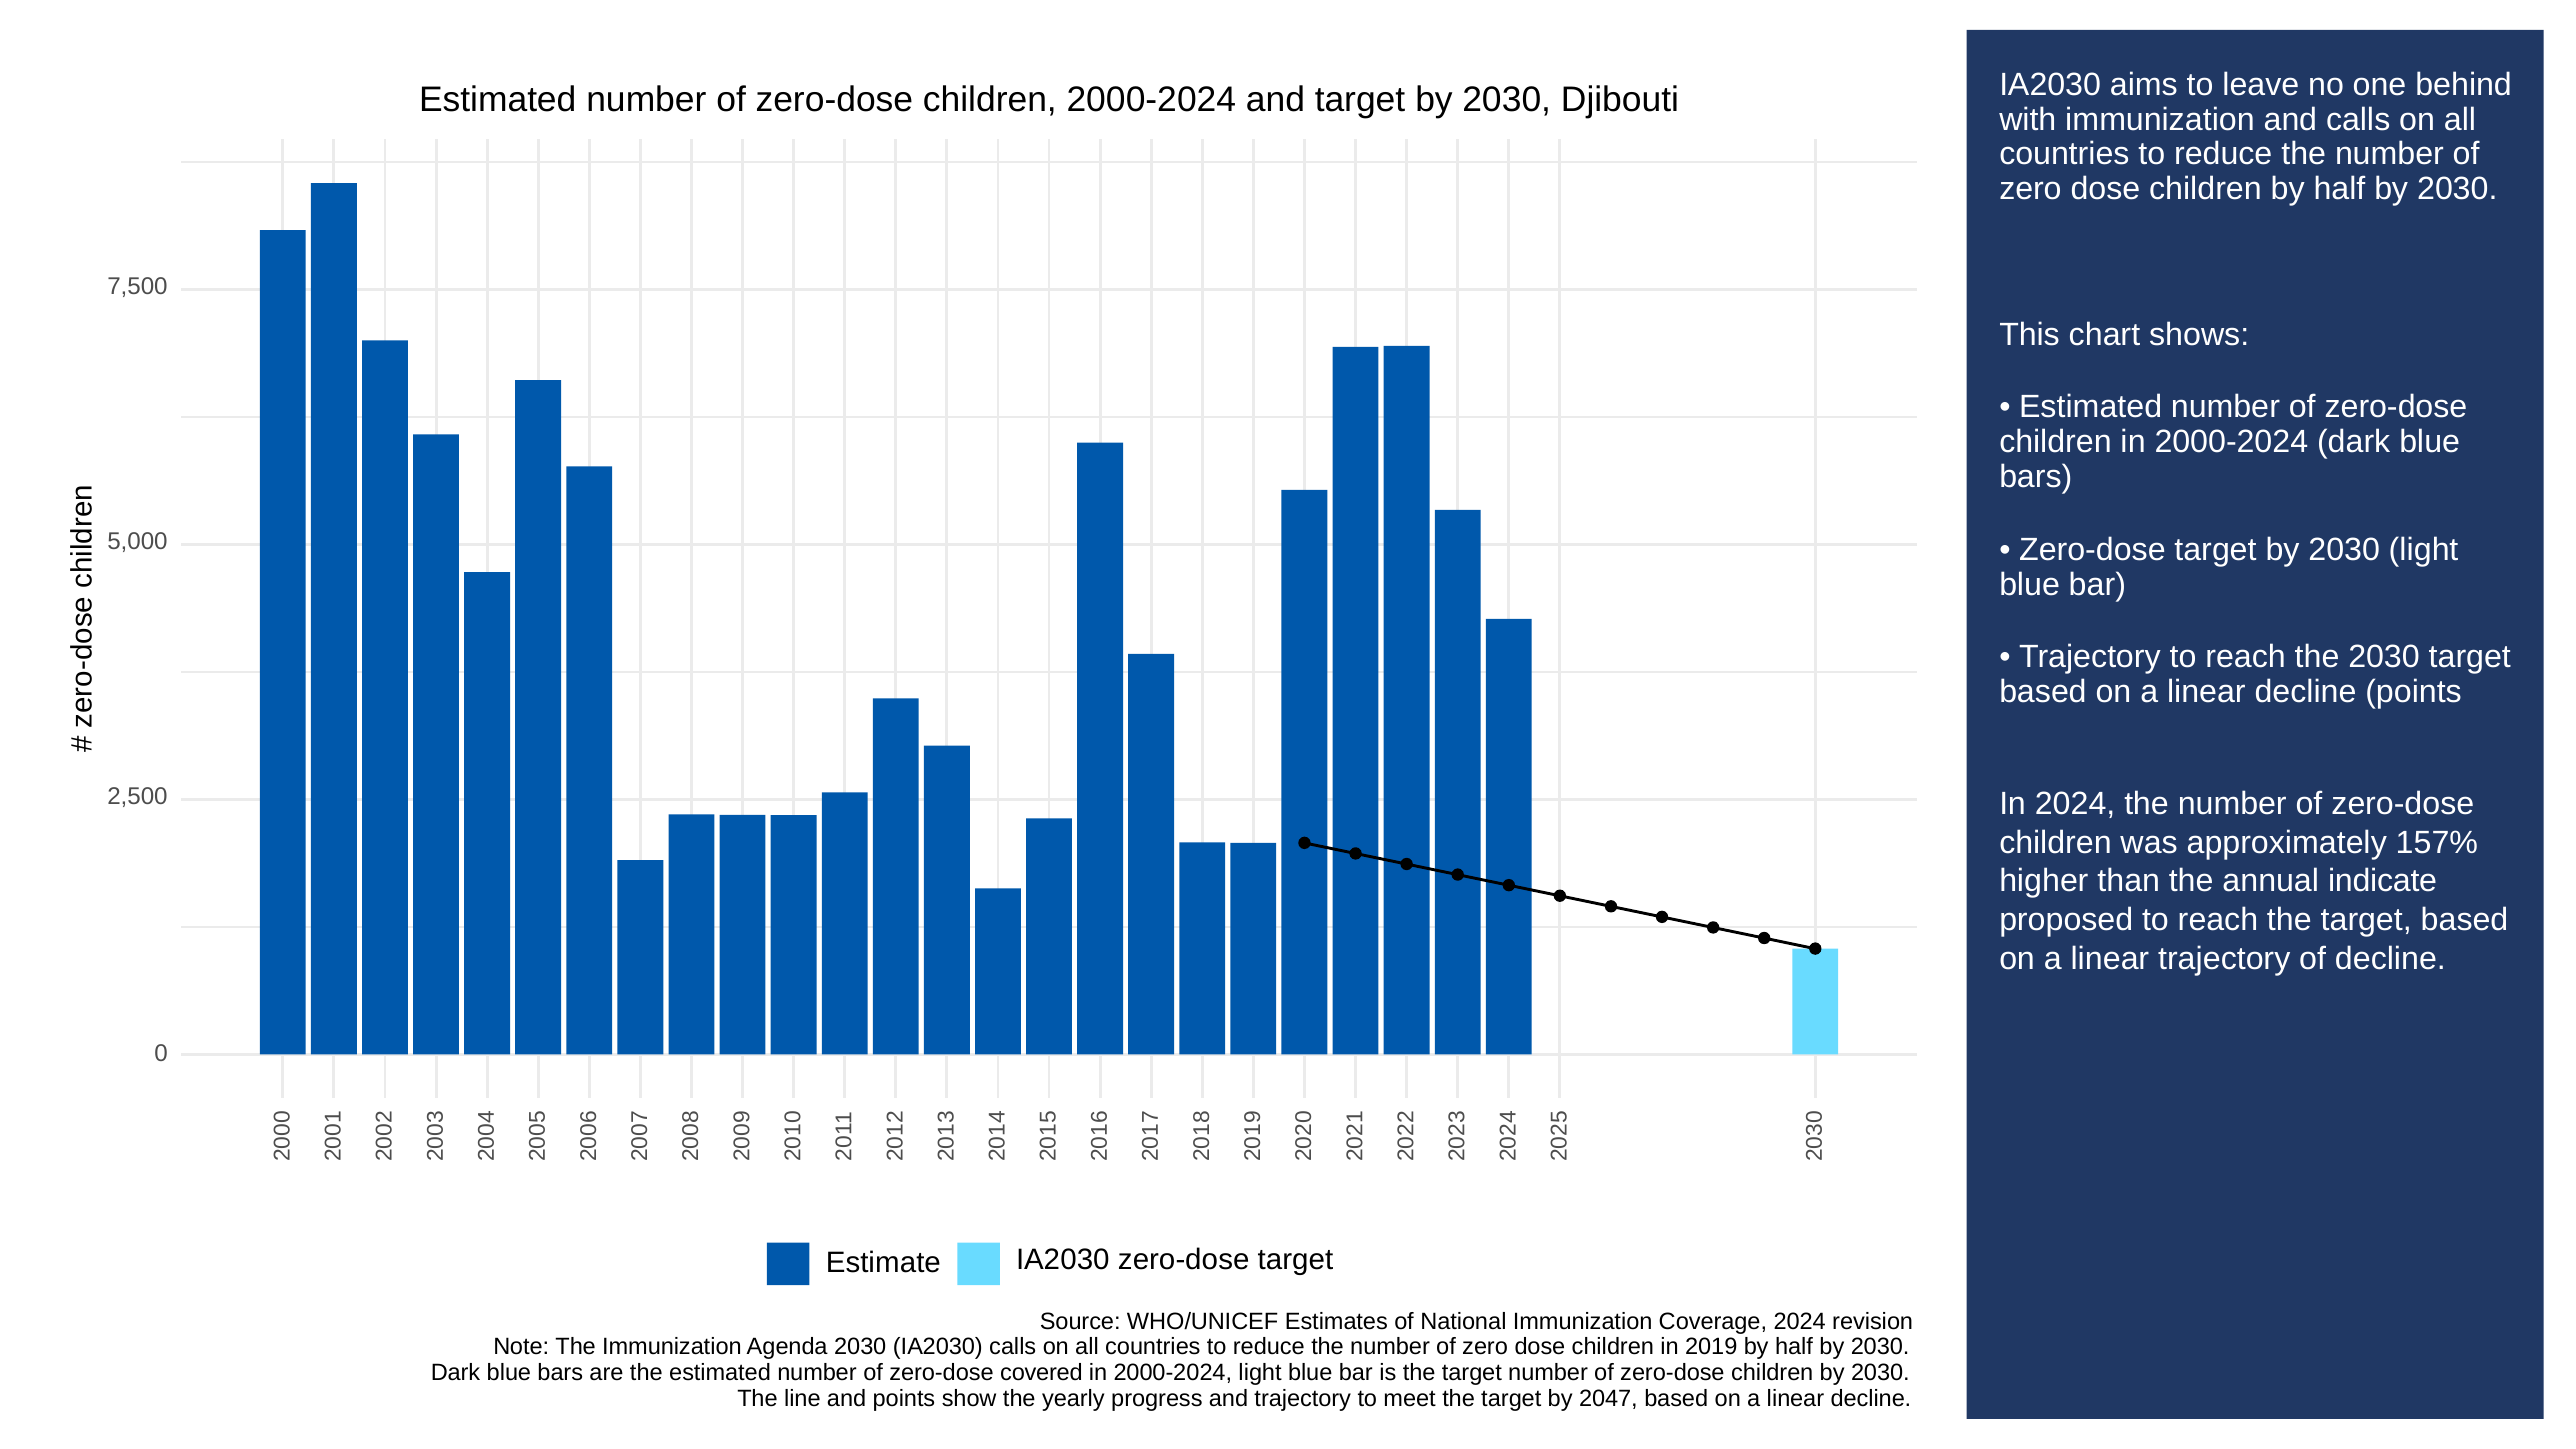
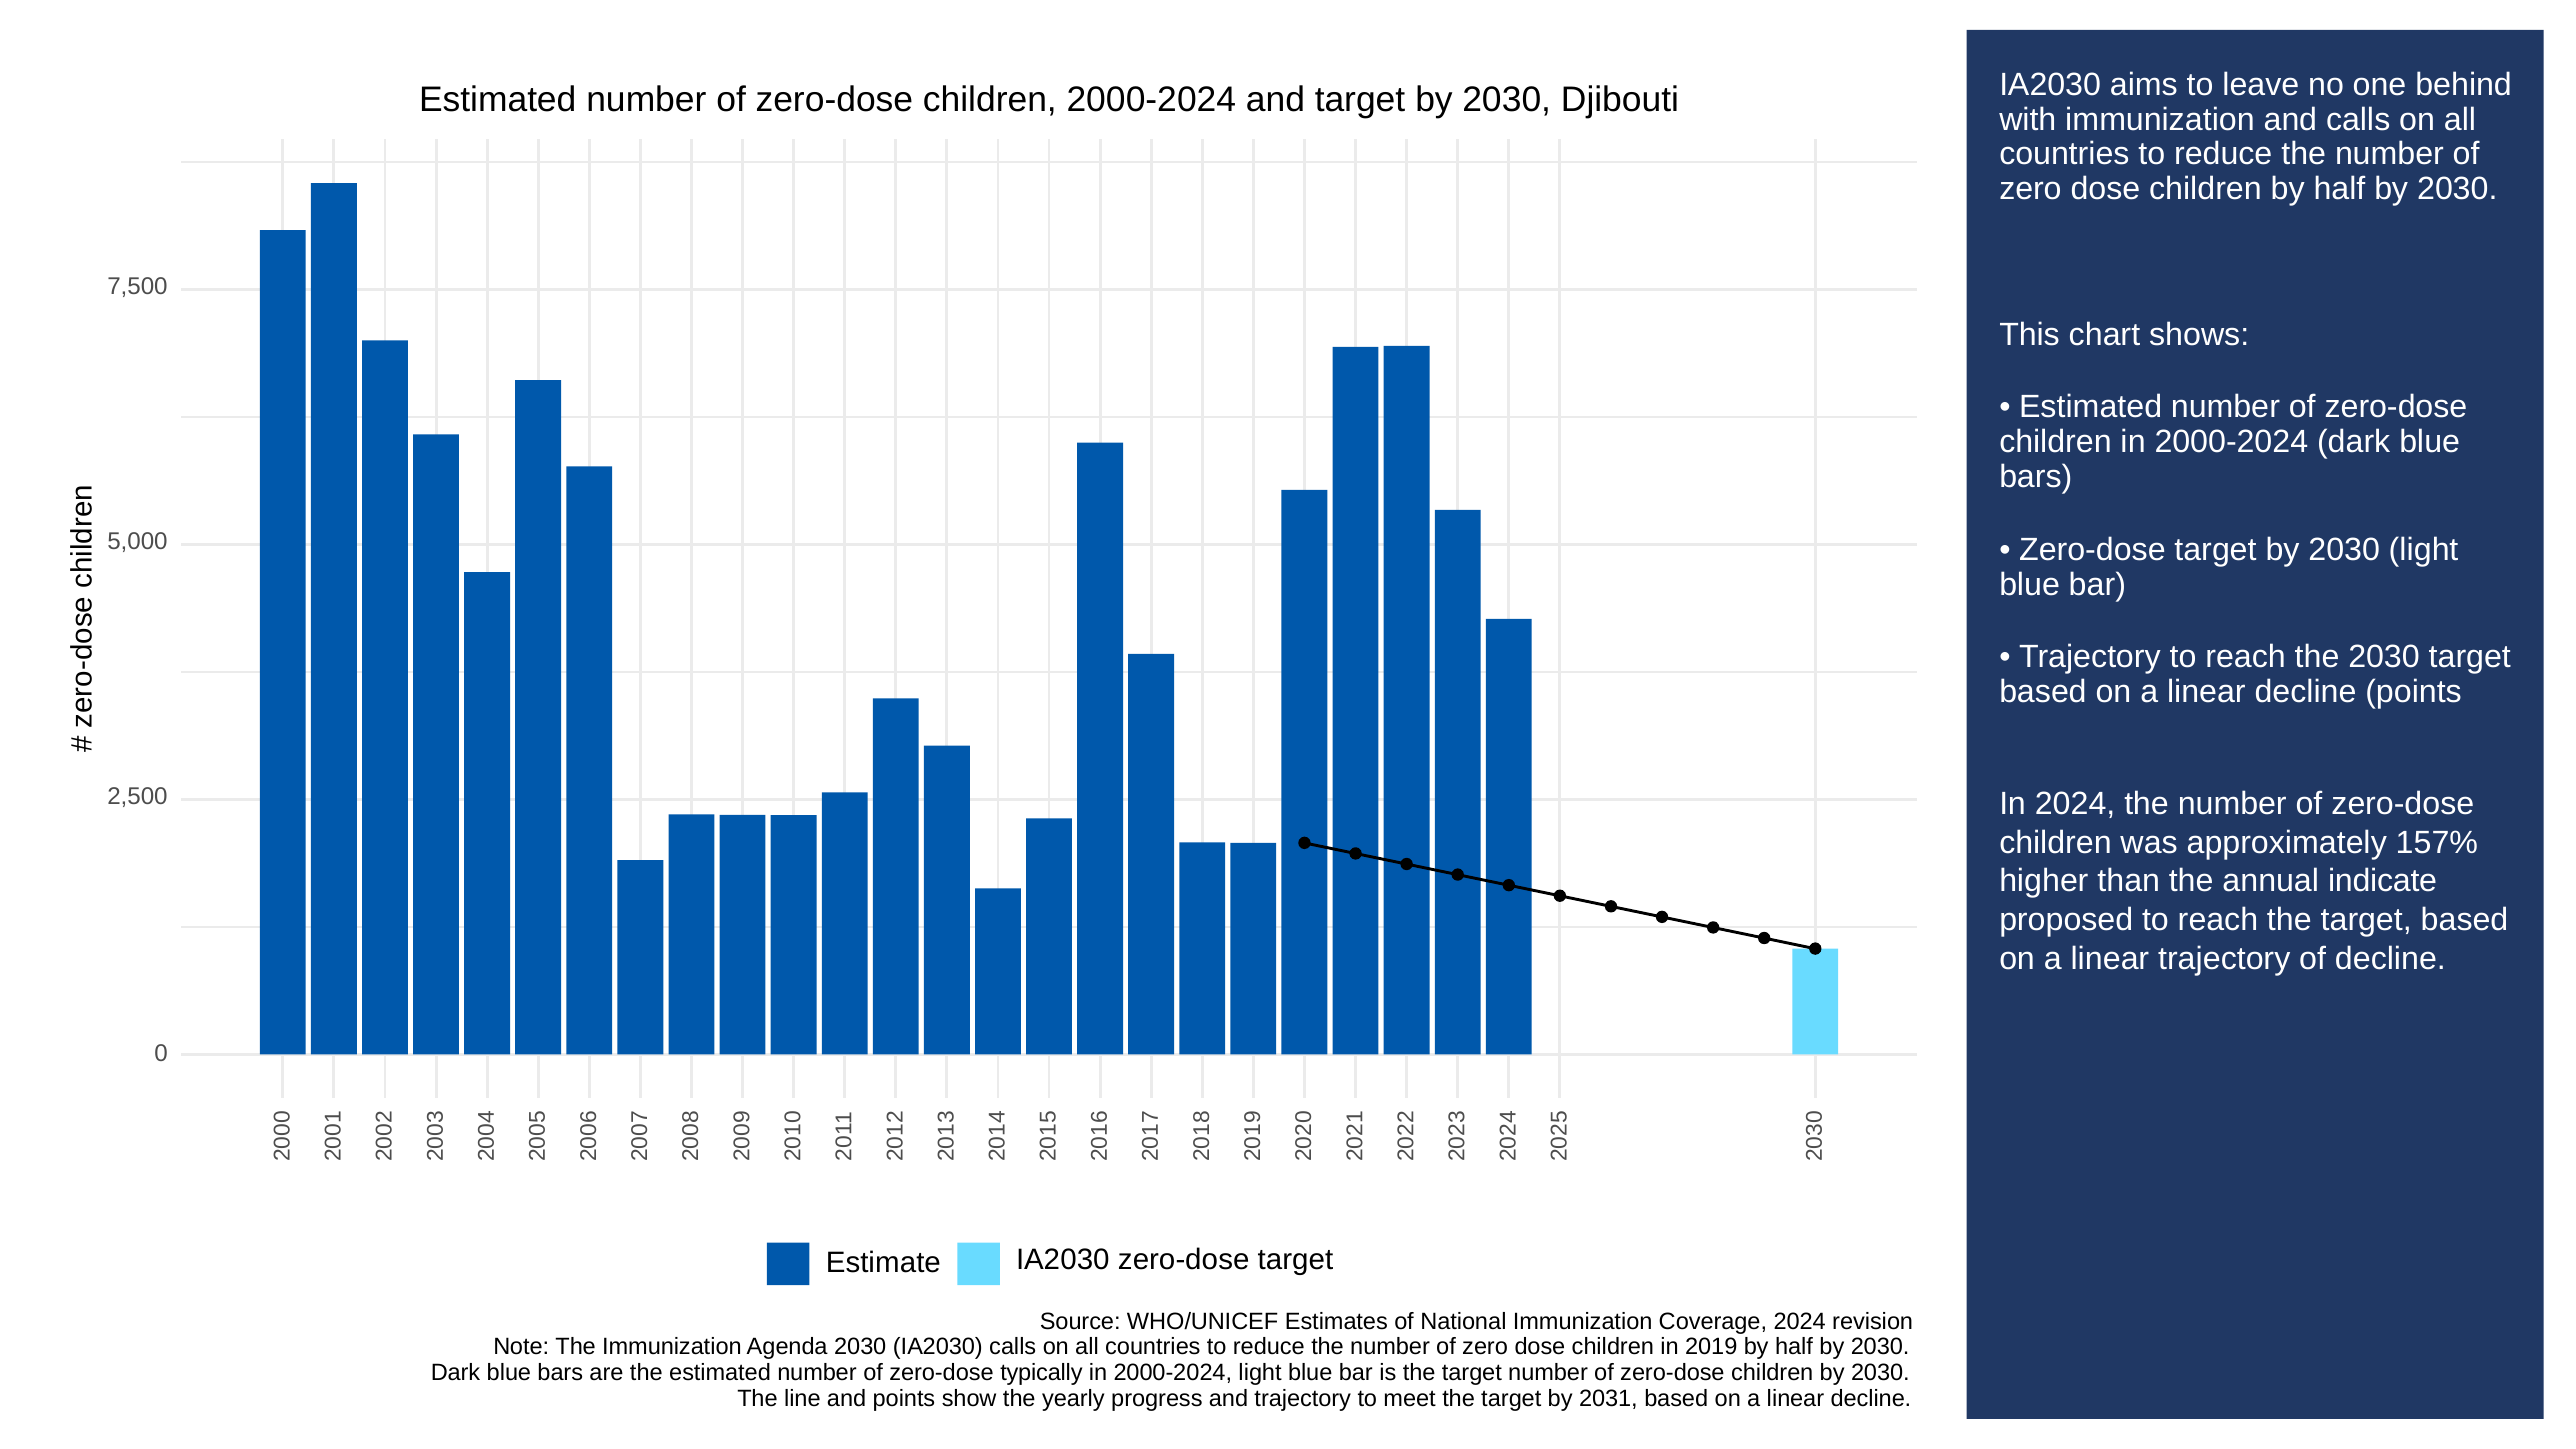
covered: covered -> typically
2047: 2047 -> 2031
